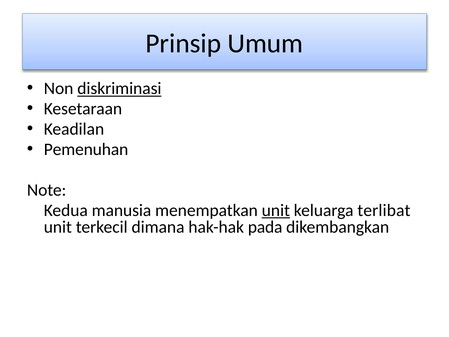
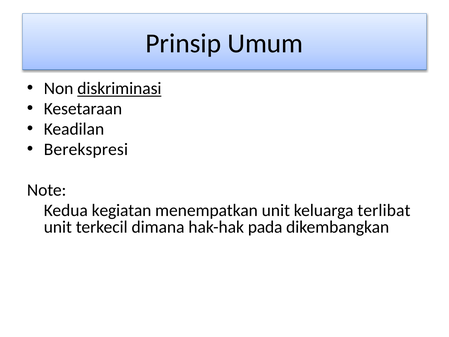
Pemenuhan: Pemenuhan -> Berekspresi
manusia: manusia -> kegiatan
unit at (276, 210) underline: present -> none
